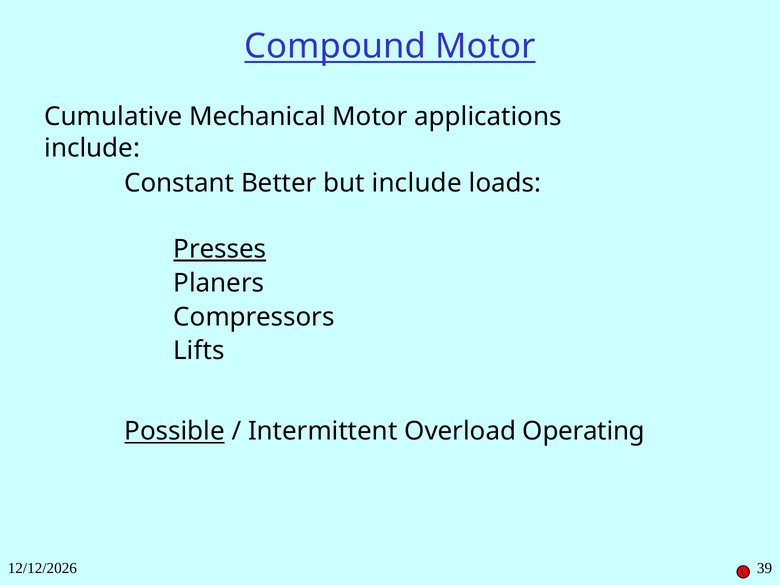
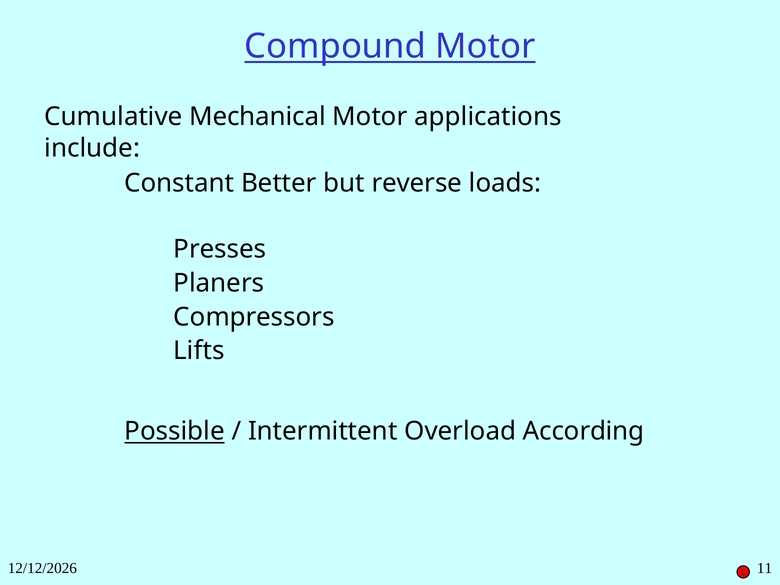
but include: include -> reverse
Presses underline: present -> none
Operating: Operating -> According
39: 39 -> 11
